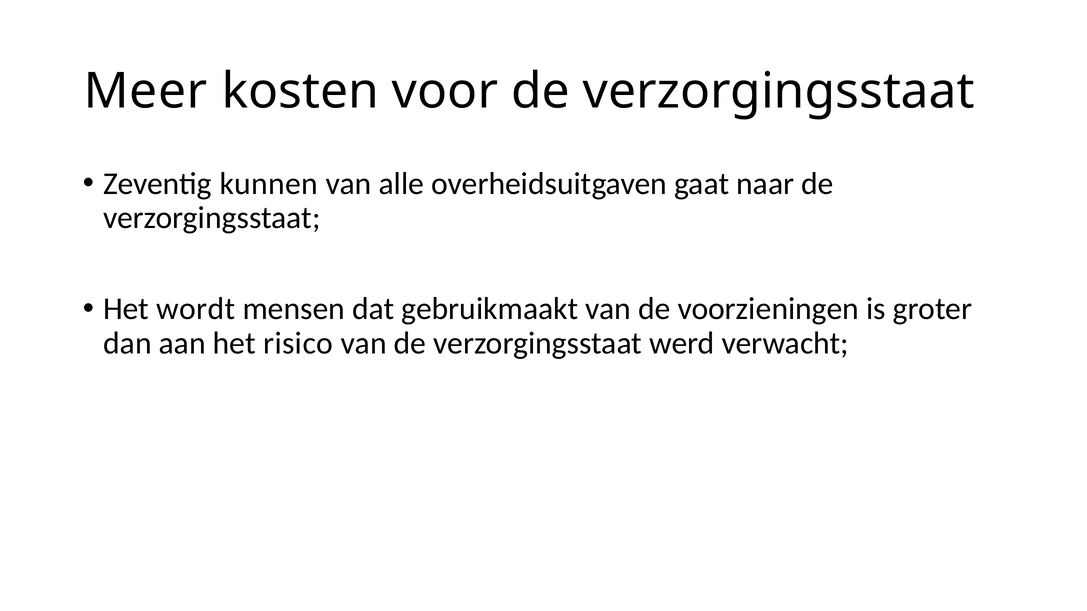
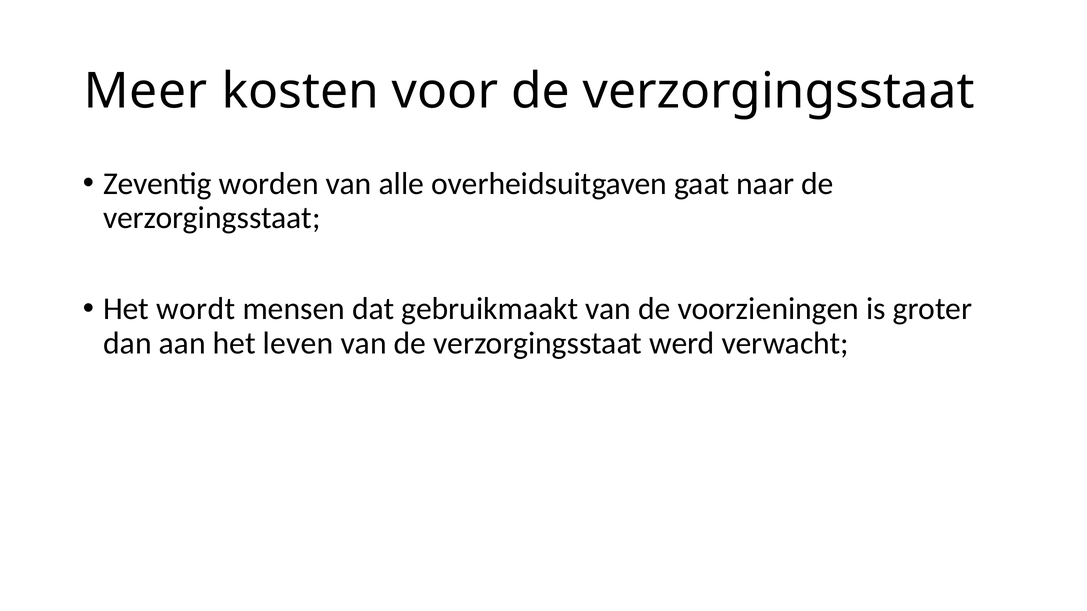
kunnen: kunnen -> worden
risico: risico -> leven
